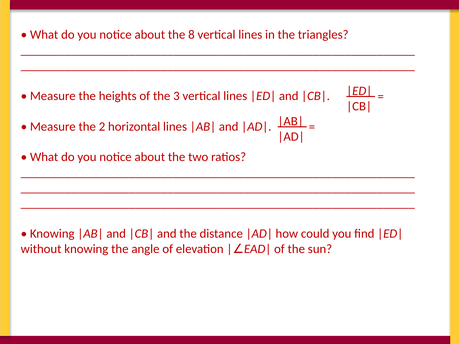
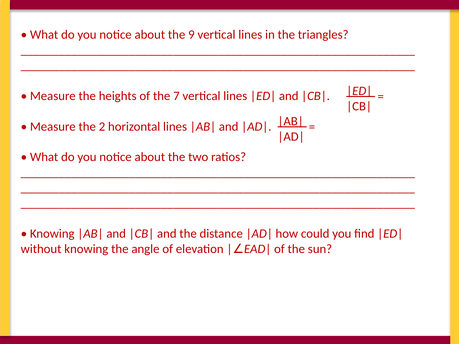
8: 8 -> 9
3: 3 -> 7
